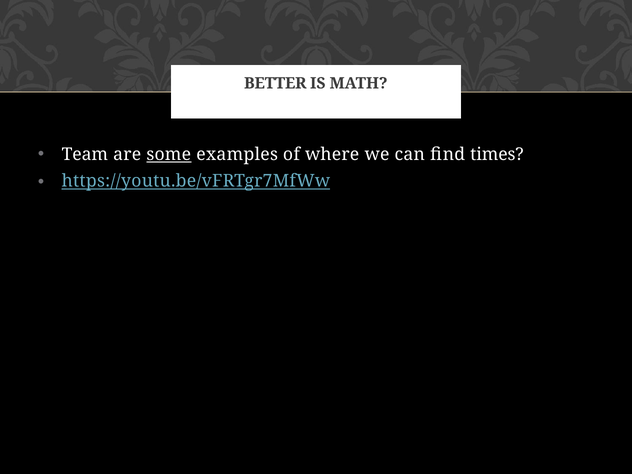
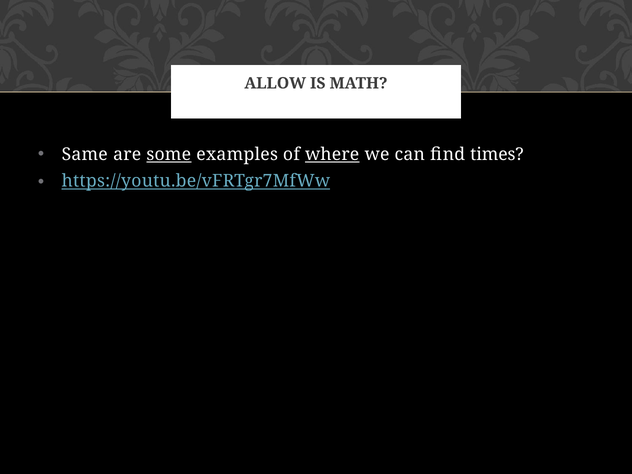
BETTER: BETTER -> ALLOW
Team: Team -> Same
where underline: none -> present
